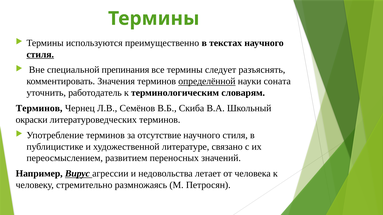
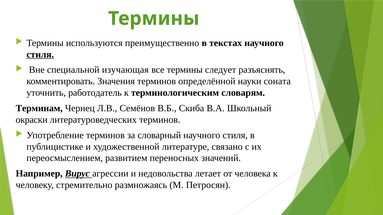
препинания: препинания -> изучающая
определённой underline: present -> none
Терминов at (39, 108): Терминов -> Терминам
отсутствие: отсутствие -> словарный
